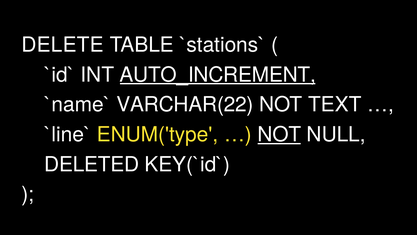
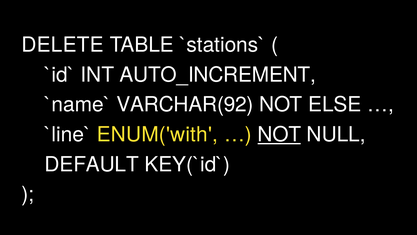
AUTO_INCREMENT underline: present -> none
VARCHAR(22: VARCHAR(22 -> VARCHAR(92
TEXT: TEXT -> ELSE
ENUM('type: ENUM('type -> ENUM('with
DELETED: DELETED -> DEFAULT
